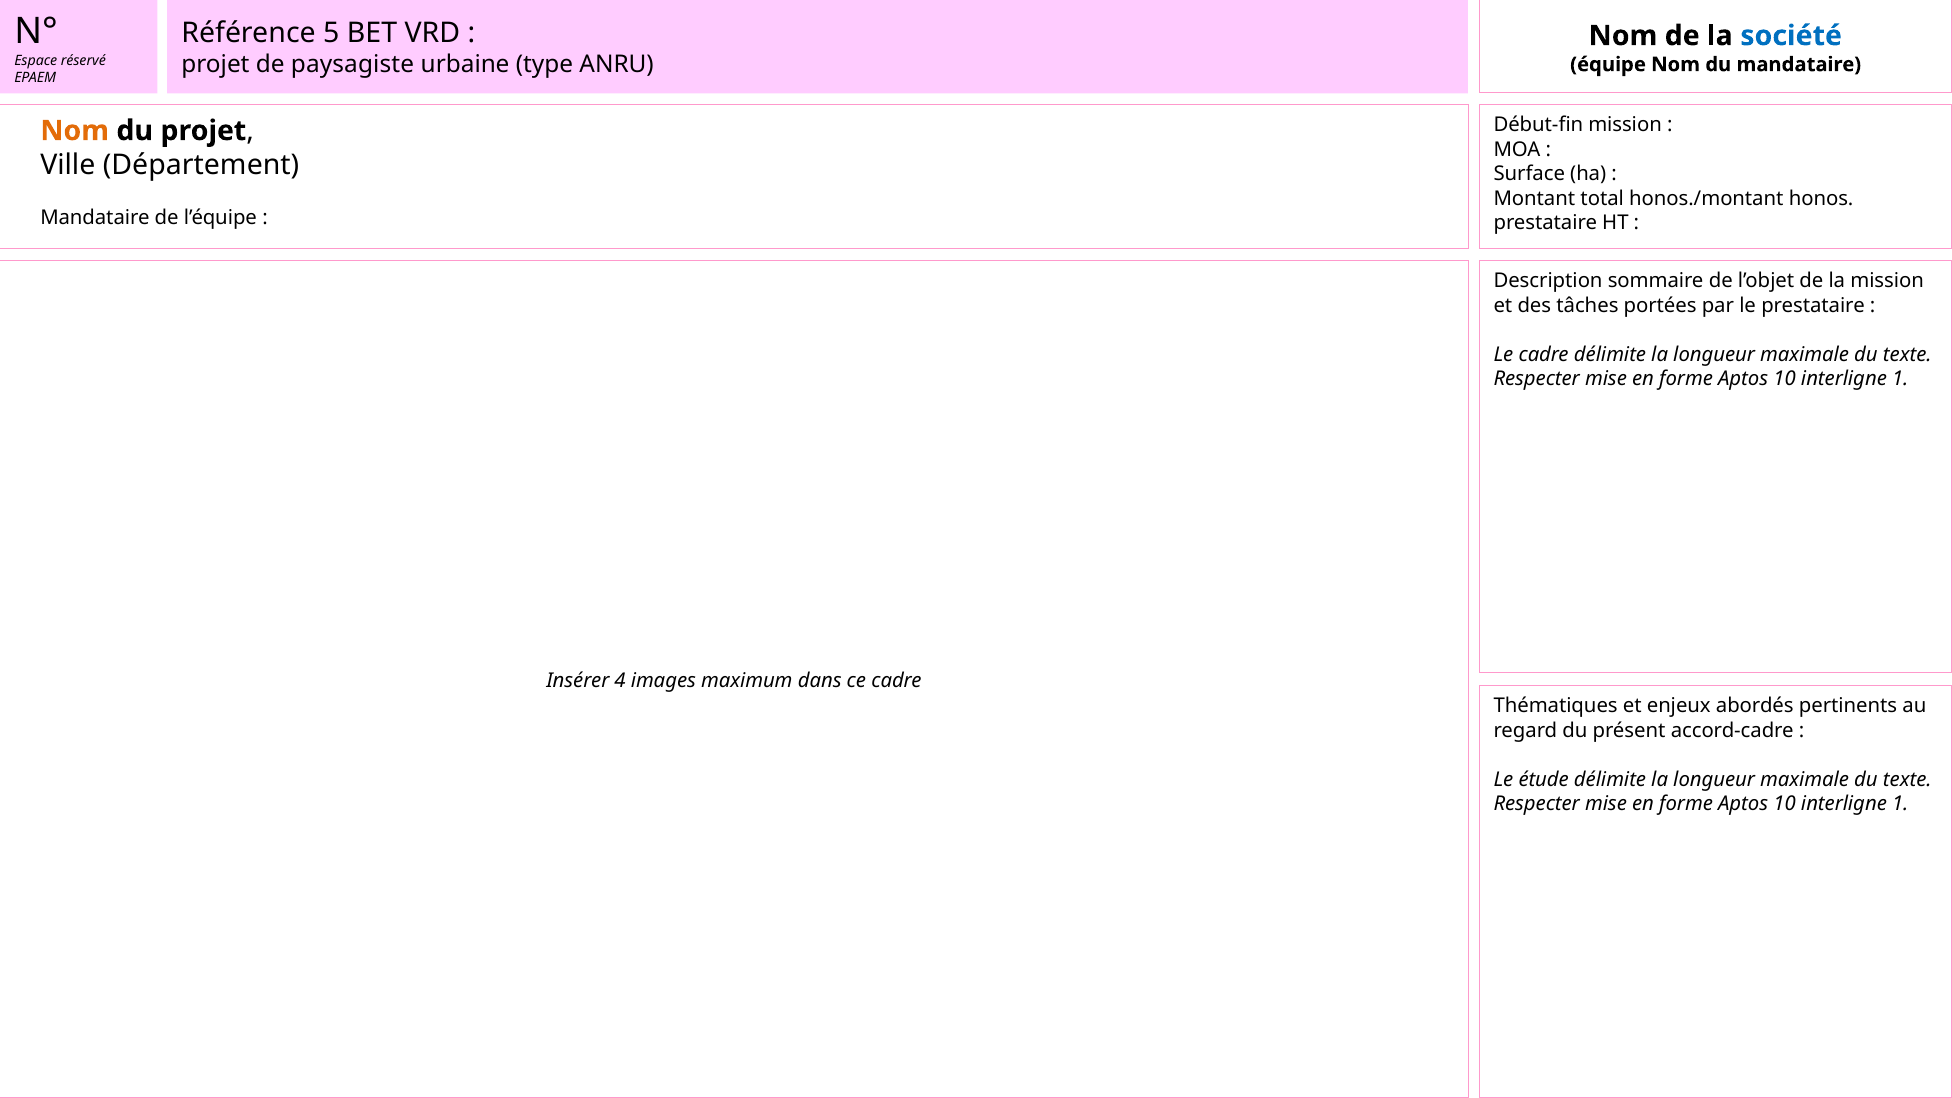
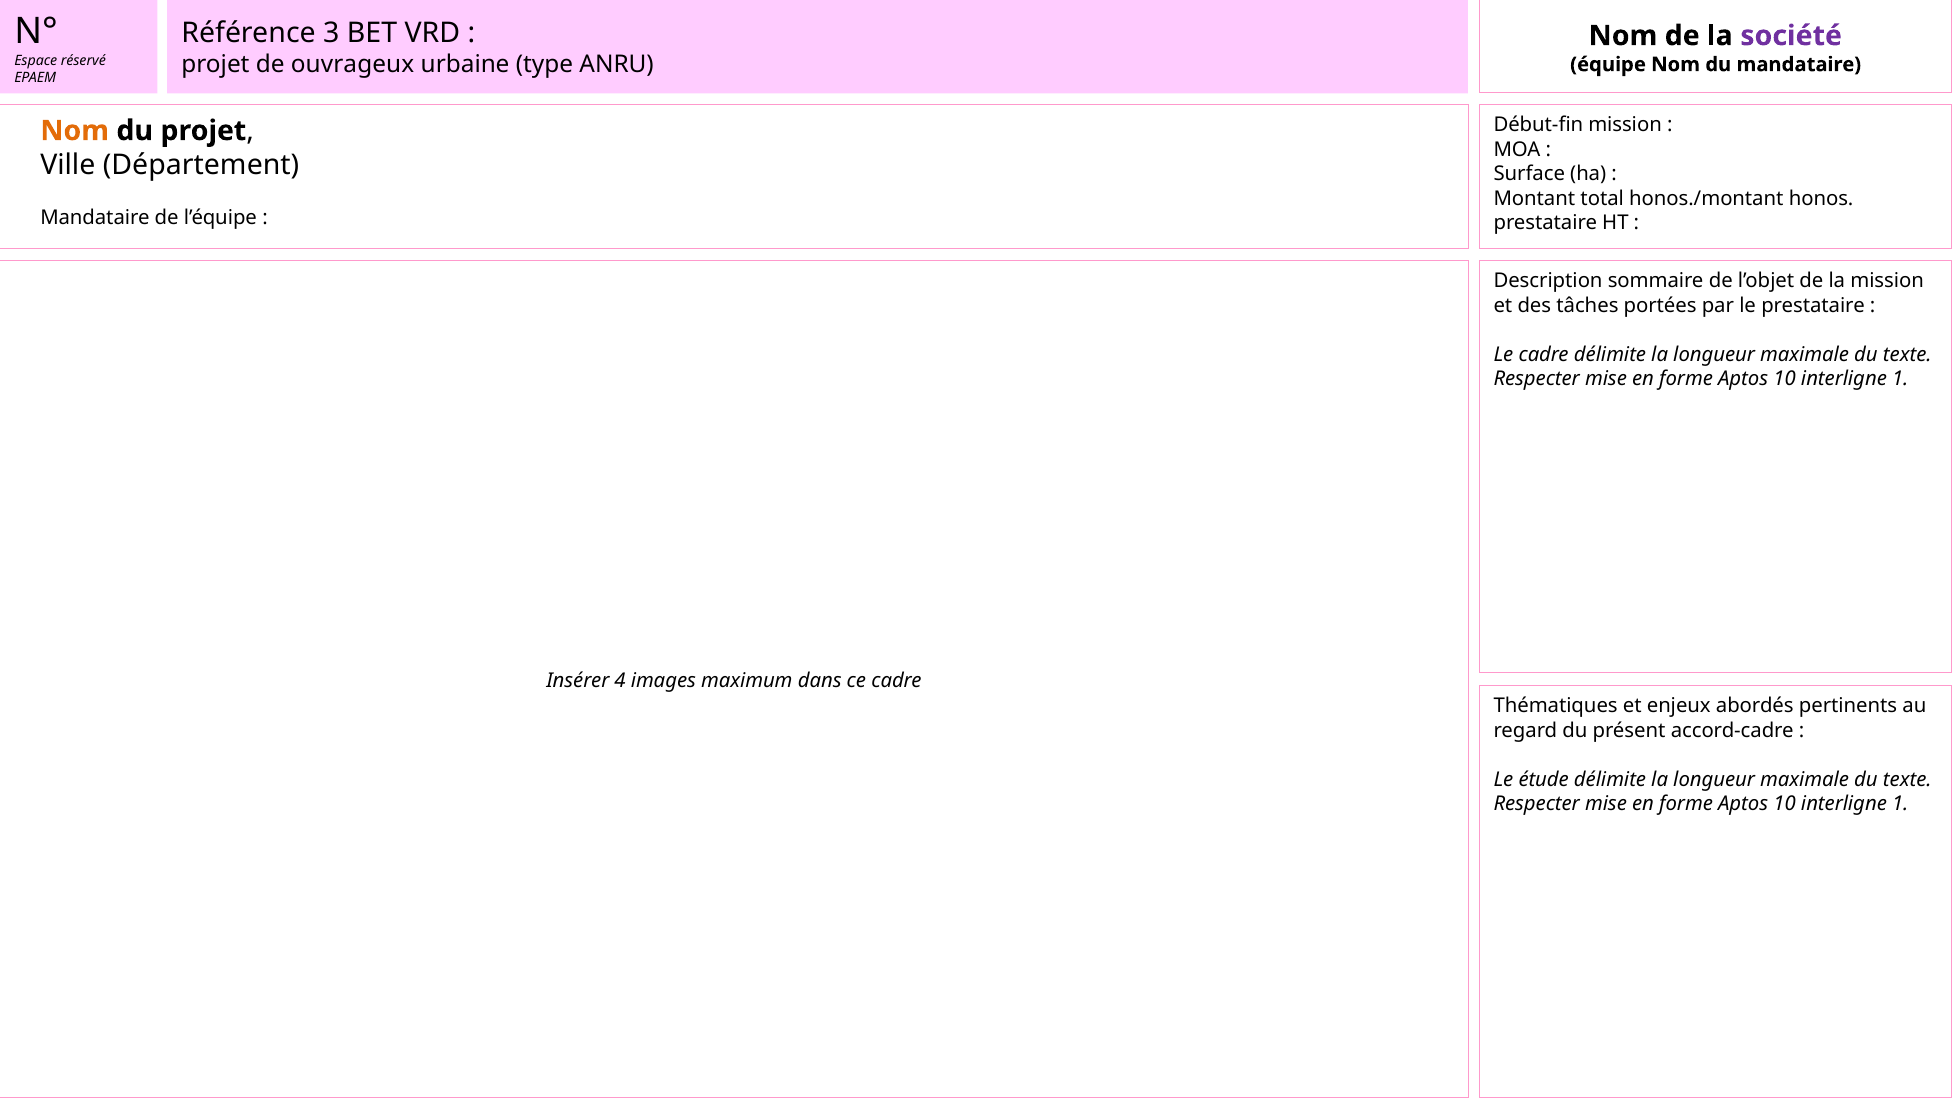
5: 5 -> 3
société colour: blue -> purple
paysagiste: paysagiste -> ouvrageux
